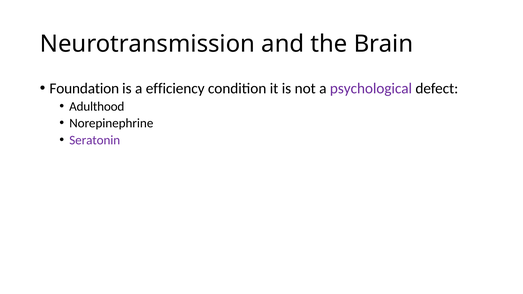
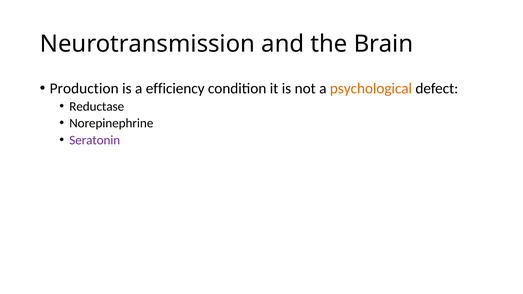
Foundation: Foundation -> Production
psychological colour: purple -> orange
Adulthood: Adulthood -> Reductase
